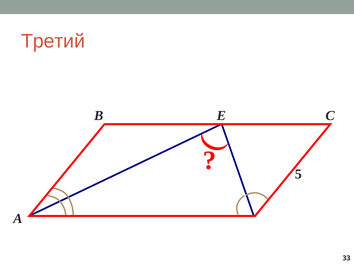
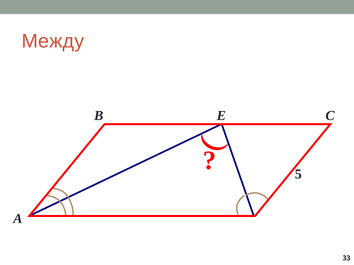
Третий: Третий -> Между
